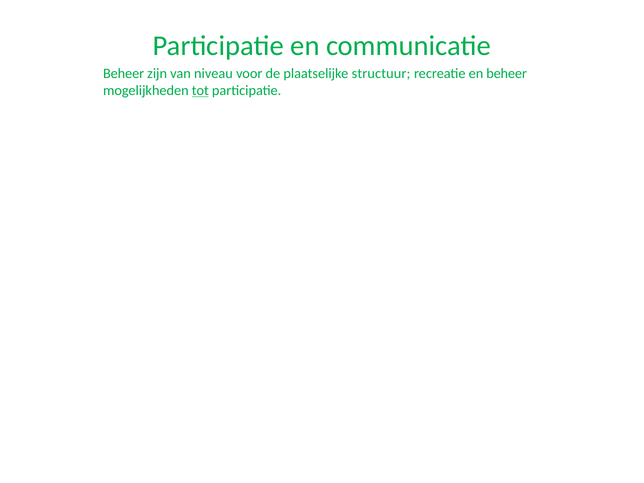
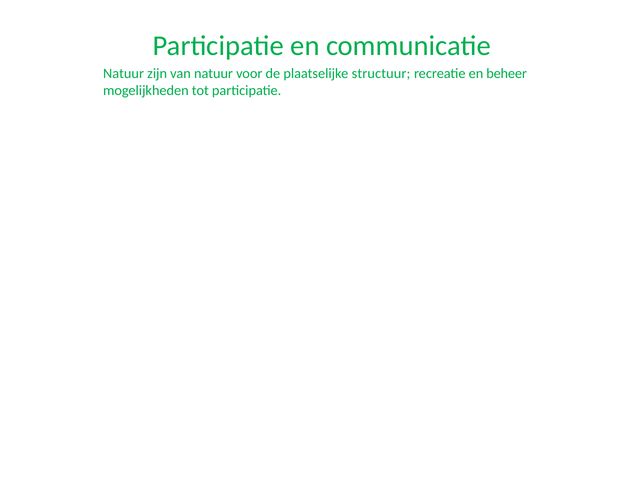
Beheer at (124, 73): Beheer -> Natuur
van niveau: niveau -> natuur
tot underline: present -> none
